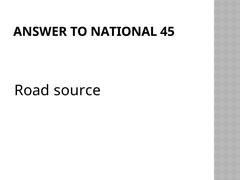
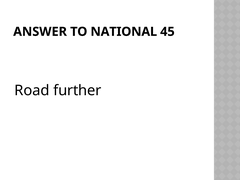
source: source -> further
